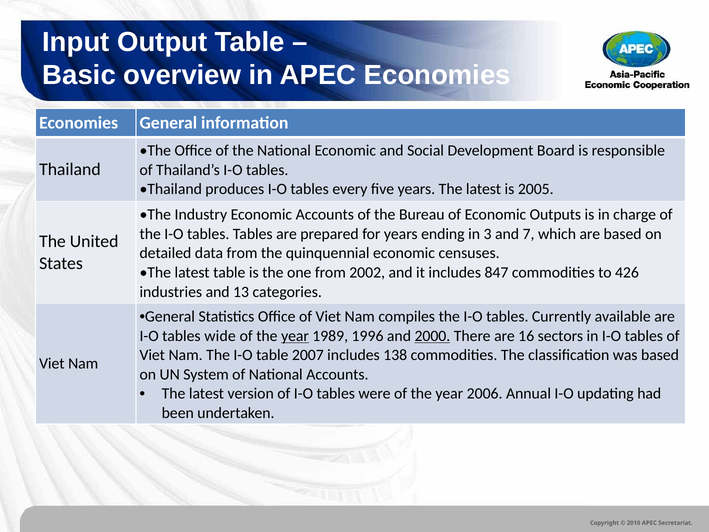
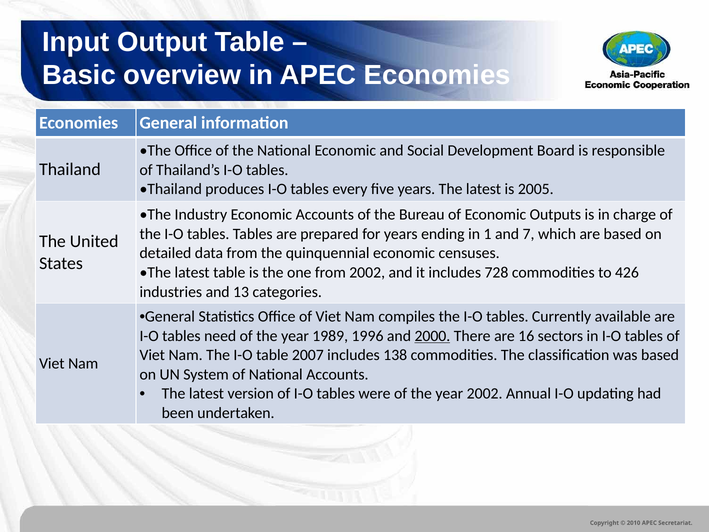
3: 3 -> 1
847: 847 -> 728
wide: wide -> need
year at (295, 336) underline: present -> none
year 2006: 2006 -> 2002
